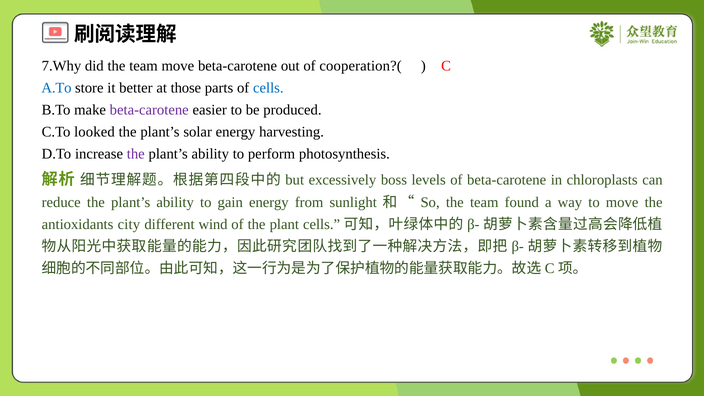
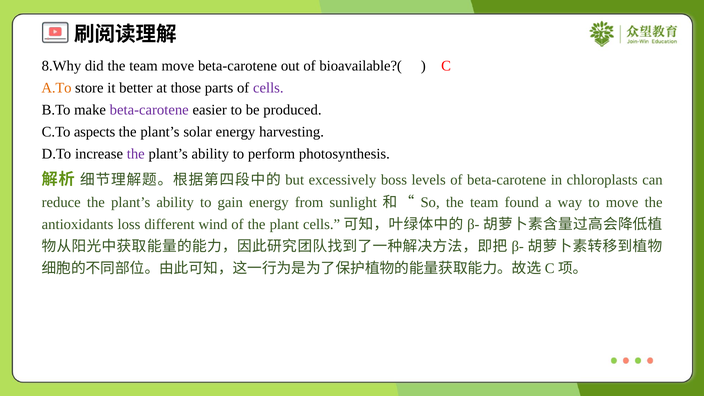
7.Why: 7.Why -> 8.Why
cooperation?(: cooperation?( -> bioavailable?(
A.To colour: blue -> orange
cells at (268, 88) colour: blue -> purple
looked: looked -> aspects
city: city -> loss
